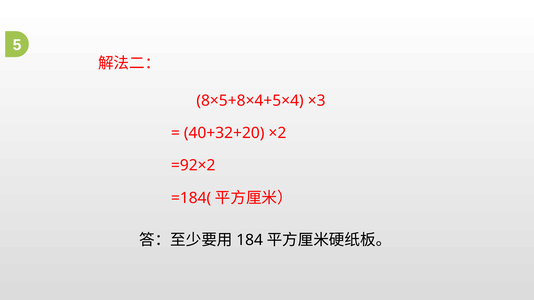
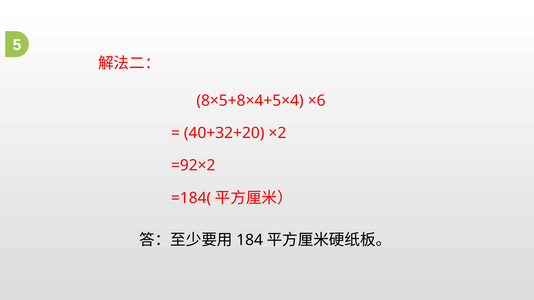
×3: ×3 -> ×6
